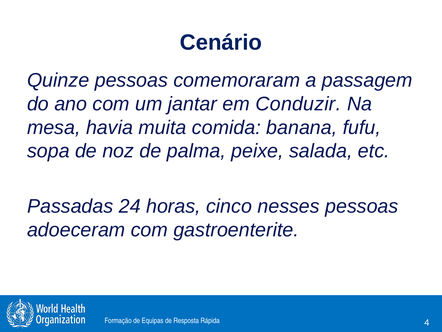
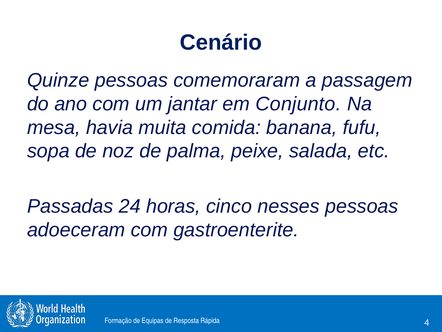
Conduzir: Conduzir -> Conjunto
